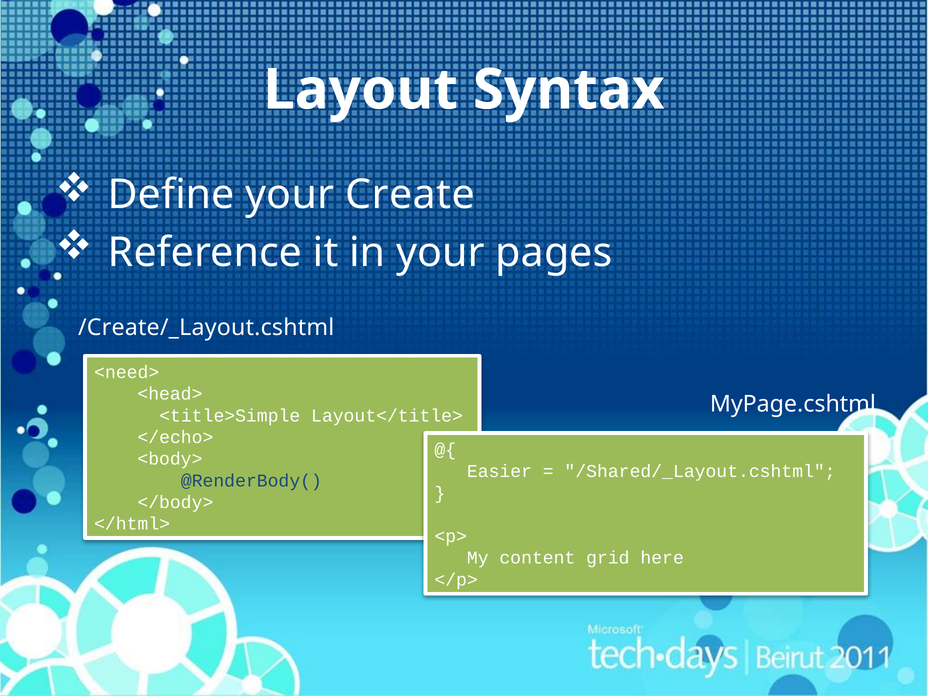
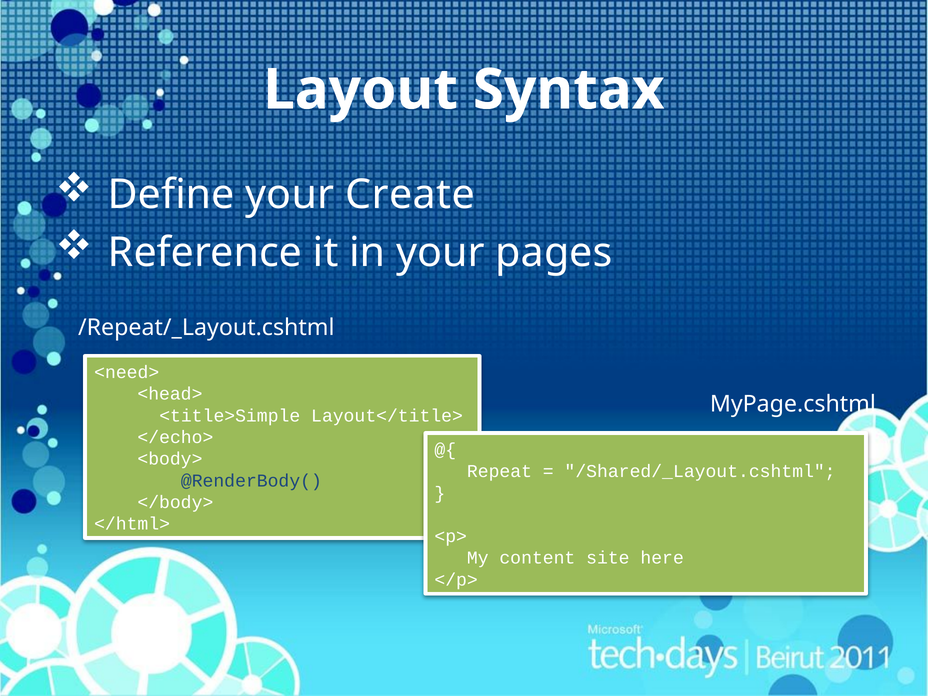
/Create/_Layout.cshtml: /Create/_Layout.cshtml -> /Repeat/_Layout.cshtml
Easier: Easier -> Repeat
grid: grid -> site
